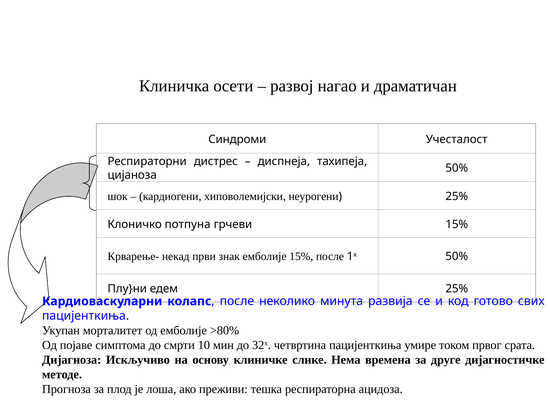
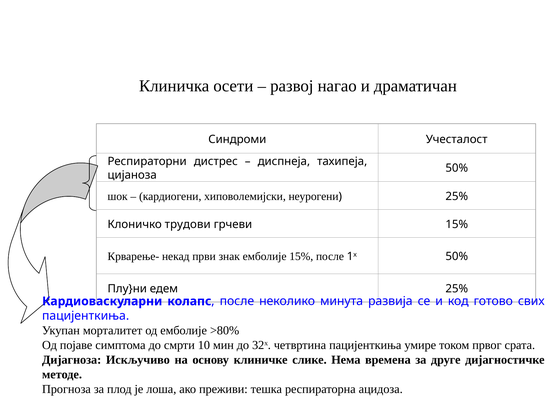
потпуна: потпуна -> трудови
